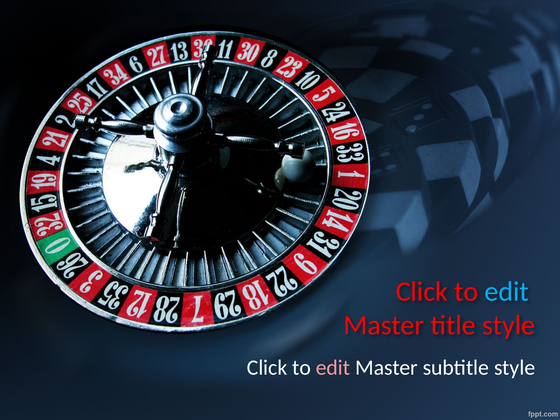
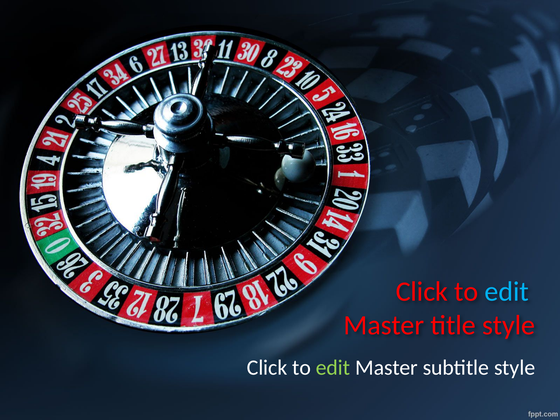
edit at (333, 368) colour: pink -> light green
